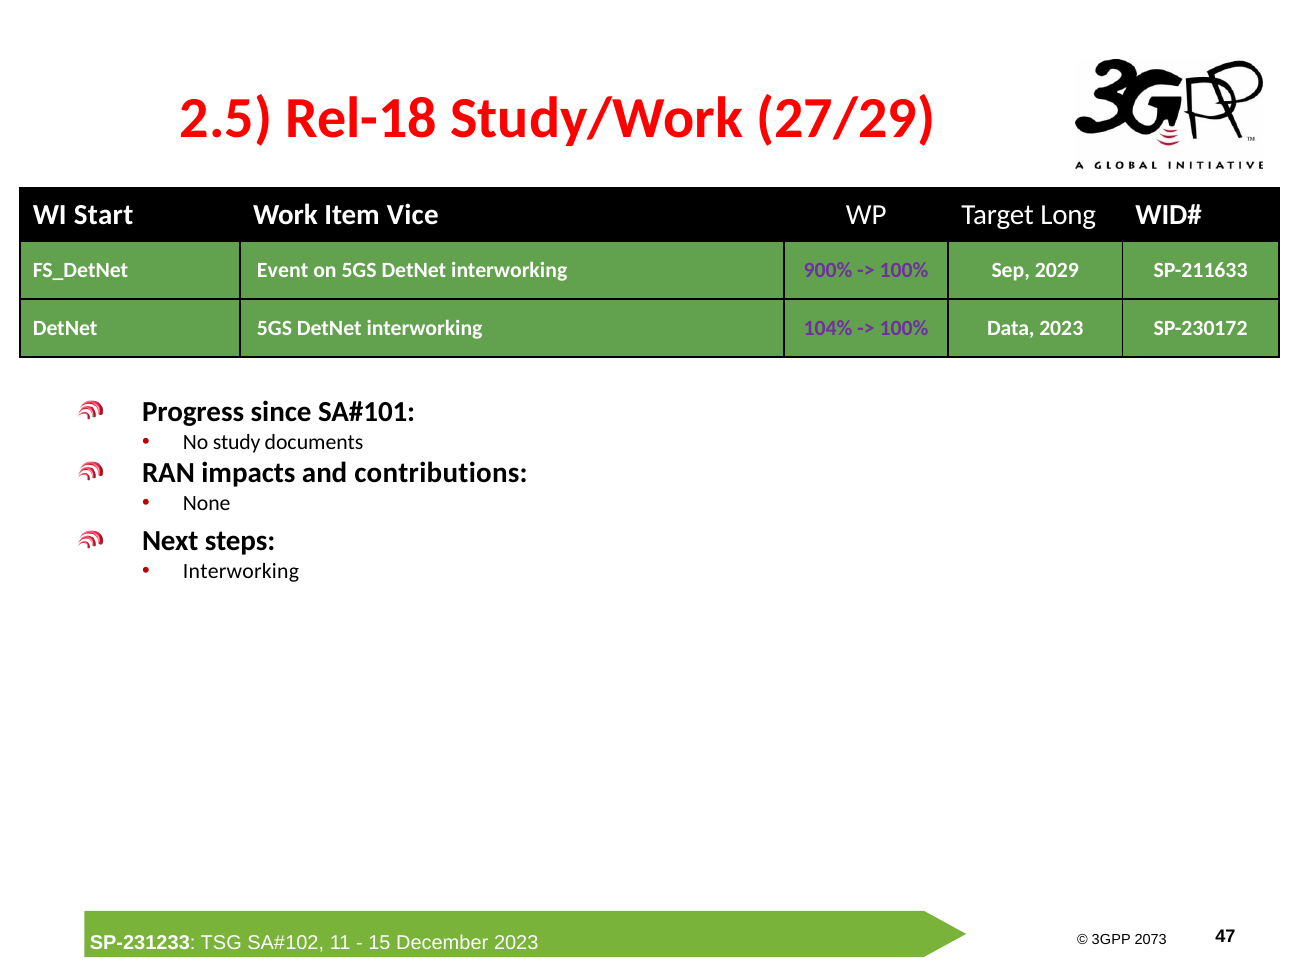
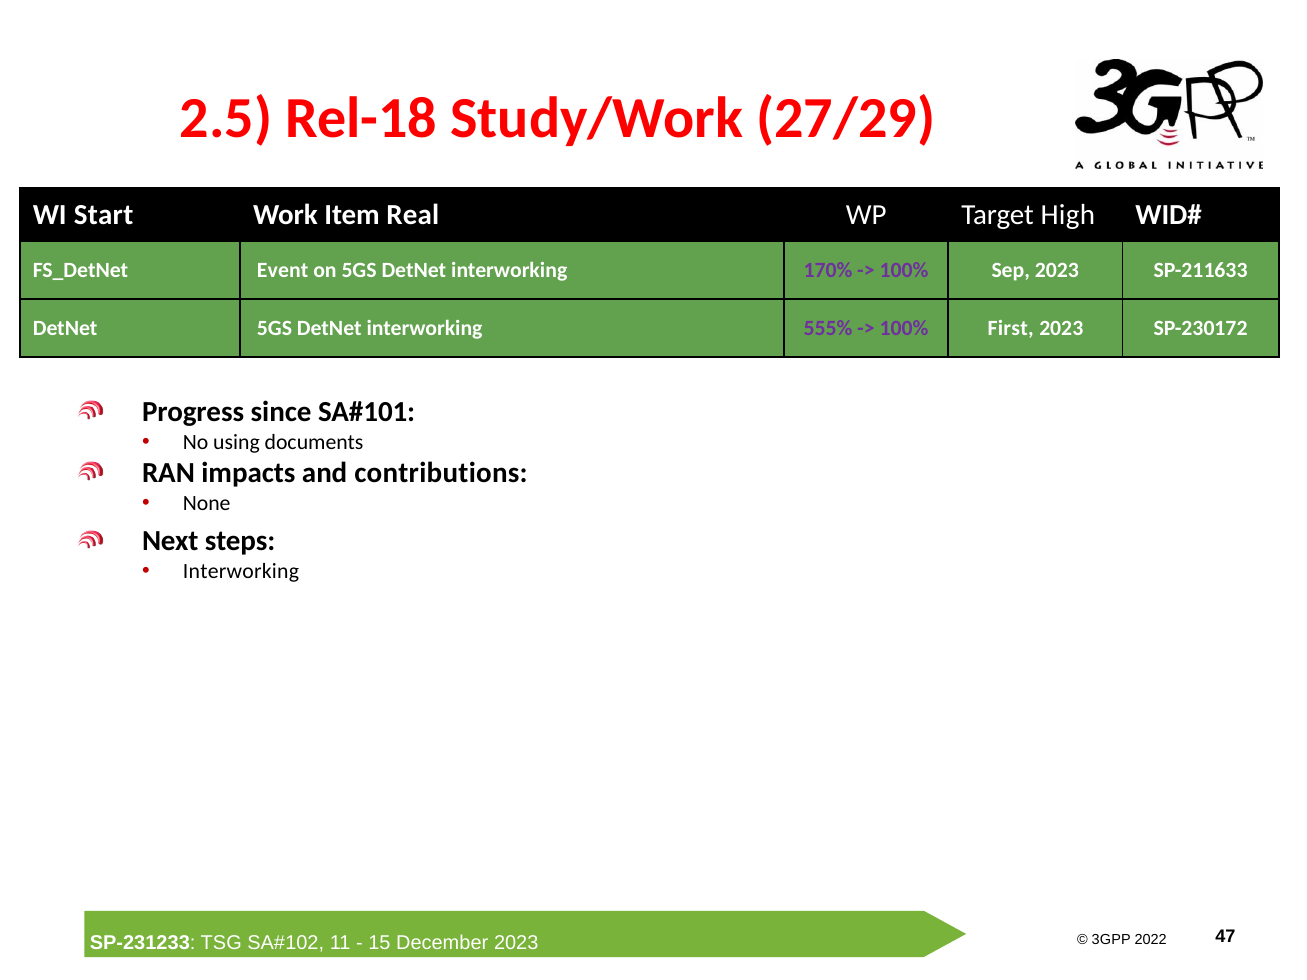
Vice: Vice -> Real
Long: Long -> High
900%: 900% -> 170%
Sep 2029: 2029 -> 2023
104%: 104% -> 555%
Data: Data -> First
study: study -> using
2073: 2073 -> 2022
